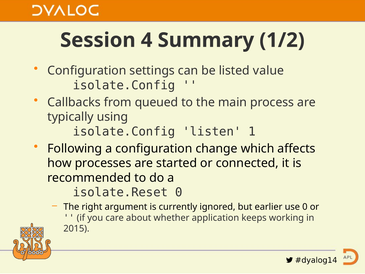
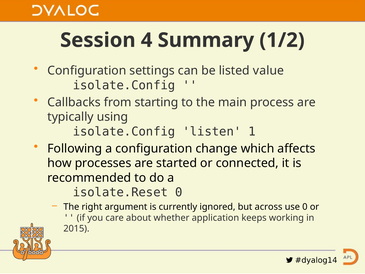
queued: queued -> starting
earlier: earlier -> across
